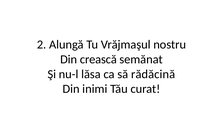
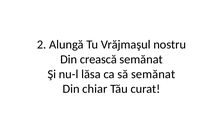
să rădăcină: rădăcină -> semănat
inimi: inimi -> chiar
